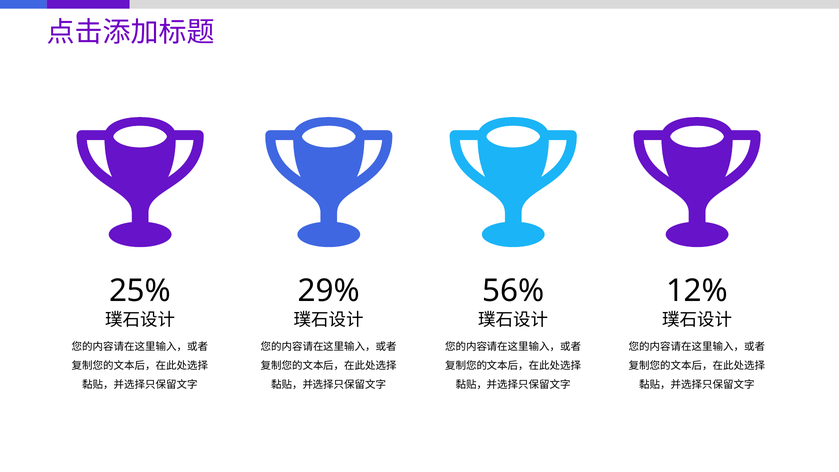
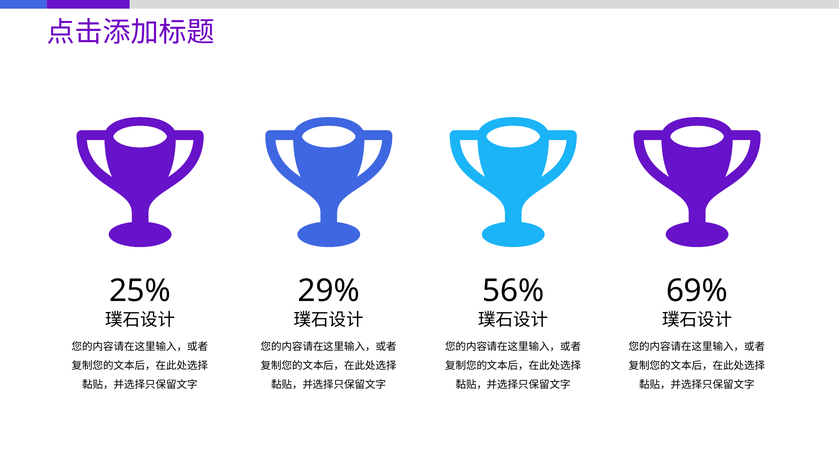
12%: 12% -> 69%
